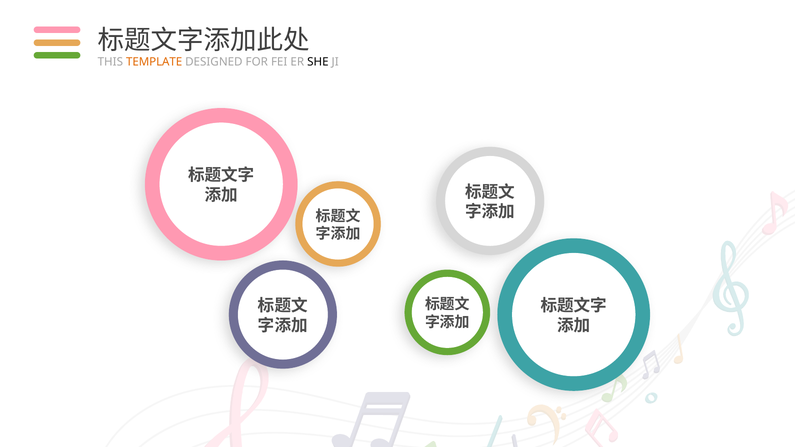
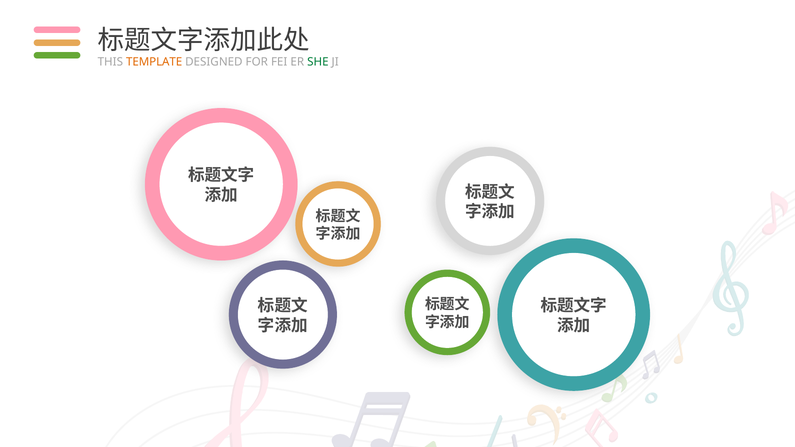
SHE colour: black -> green
